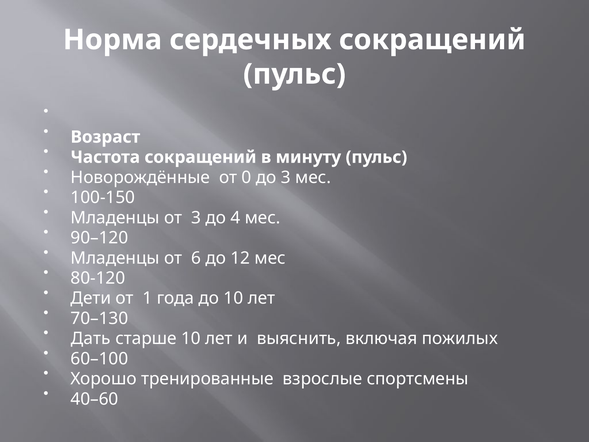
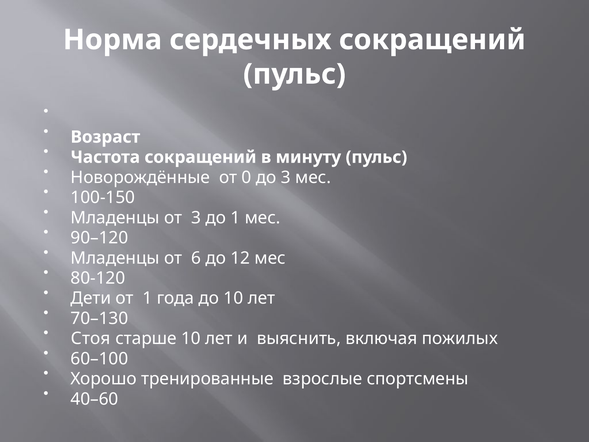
до 4: 4 -> 1
Дать: Дать -> Стоя
